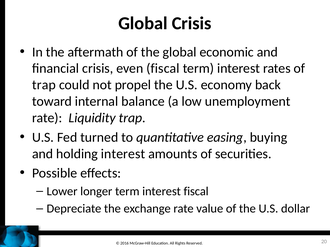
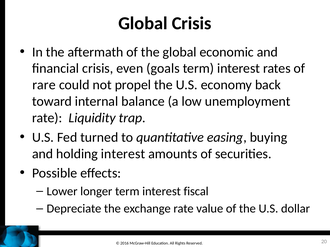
even fiscal: fiscal -> goals
trap at (44, 85): trap -> rare
